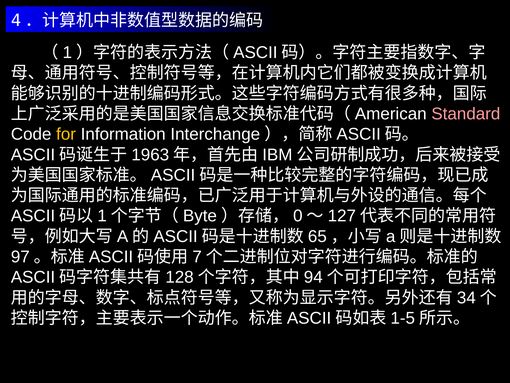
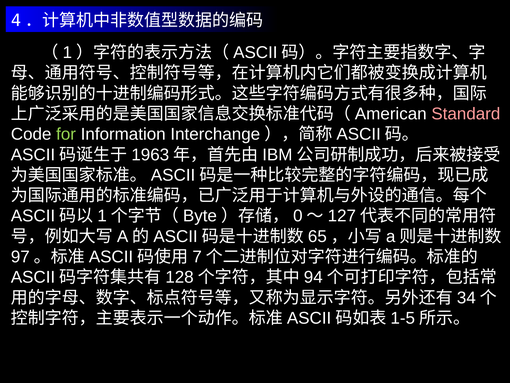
for colour: yellow -> light green
